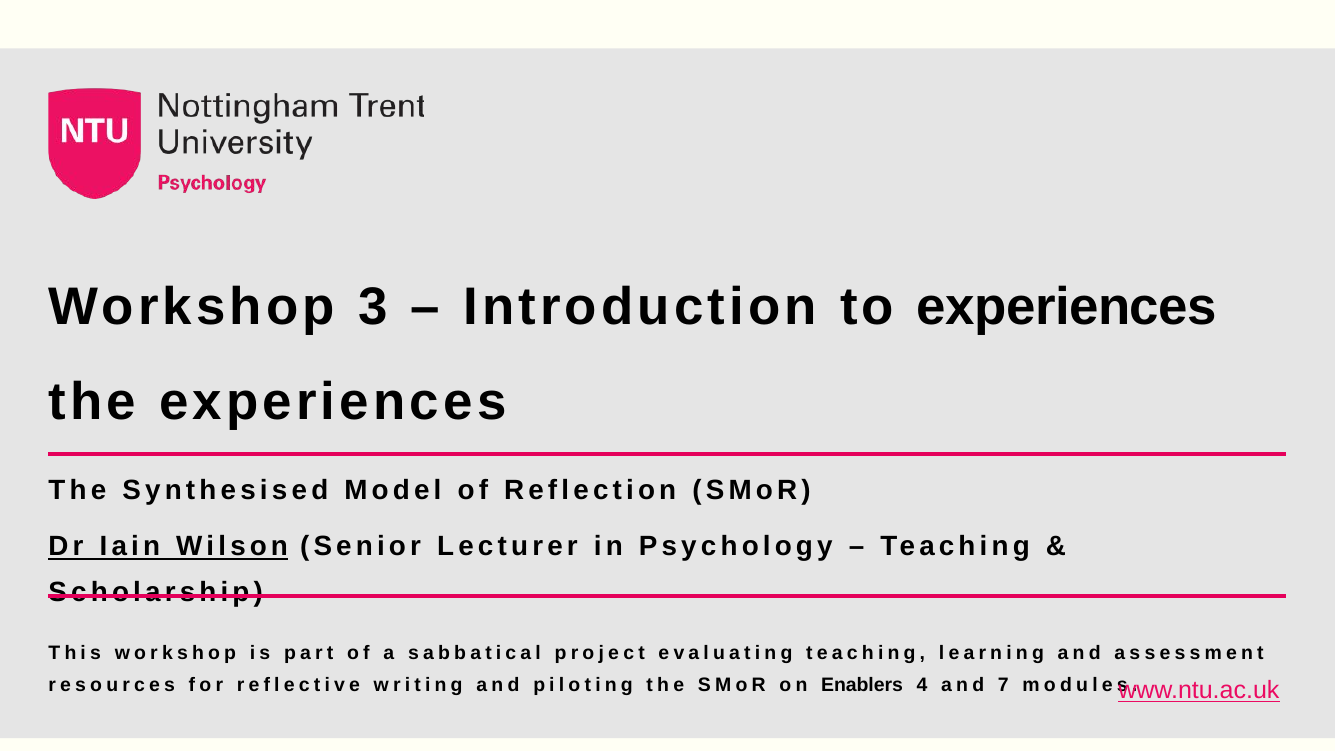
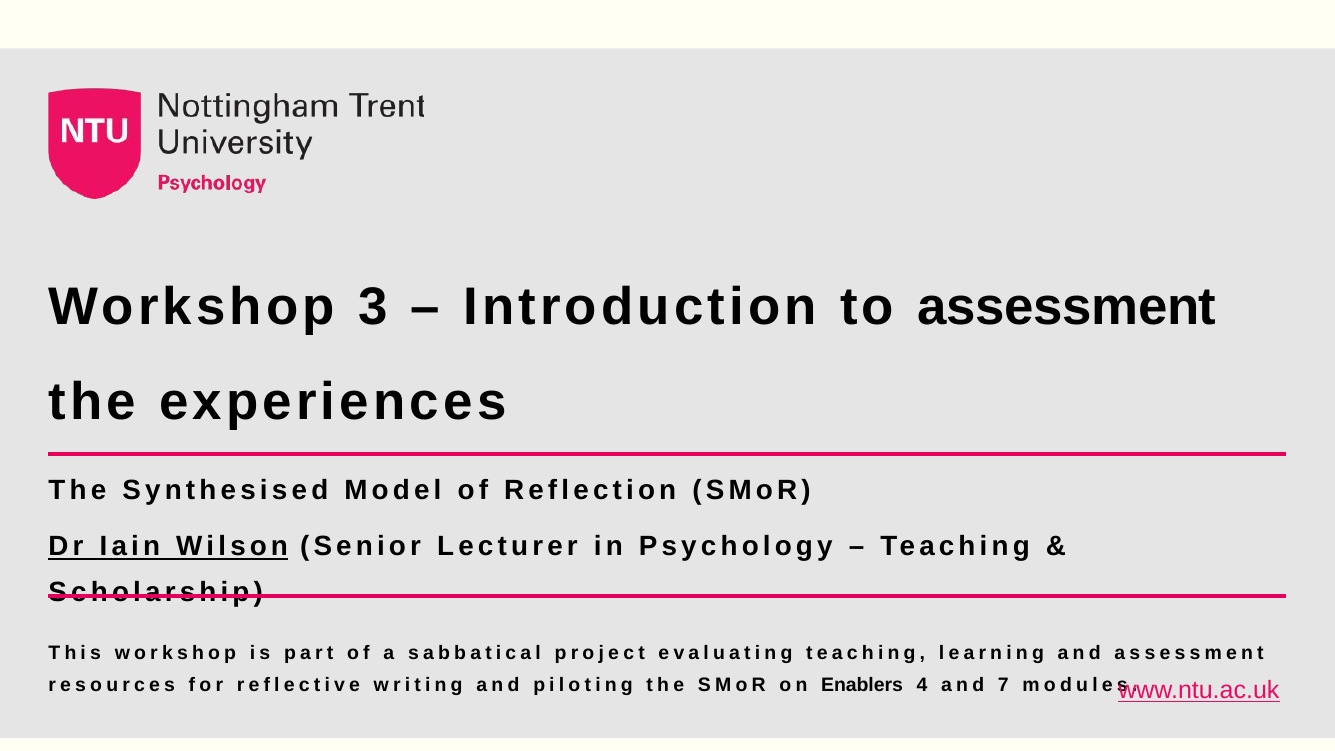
to experiences: experiences -> assessment
